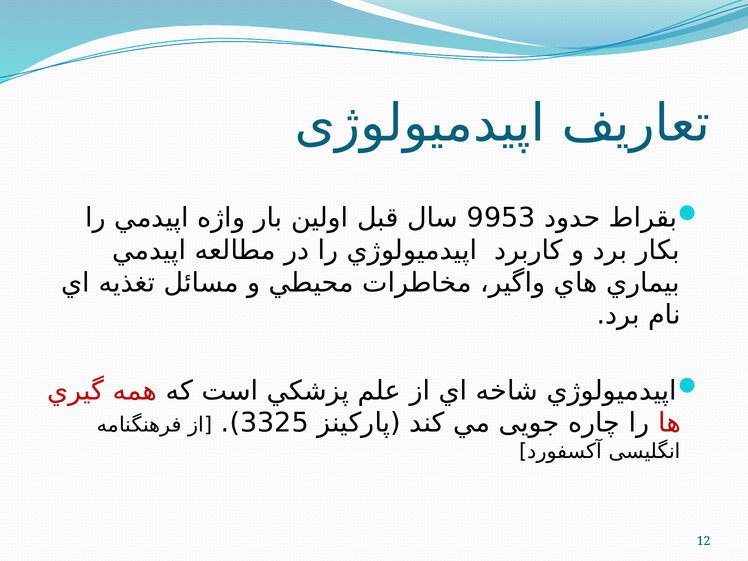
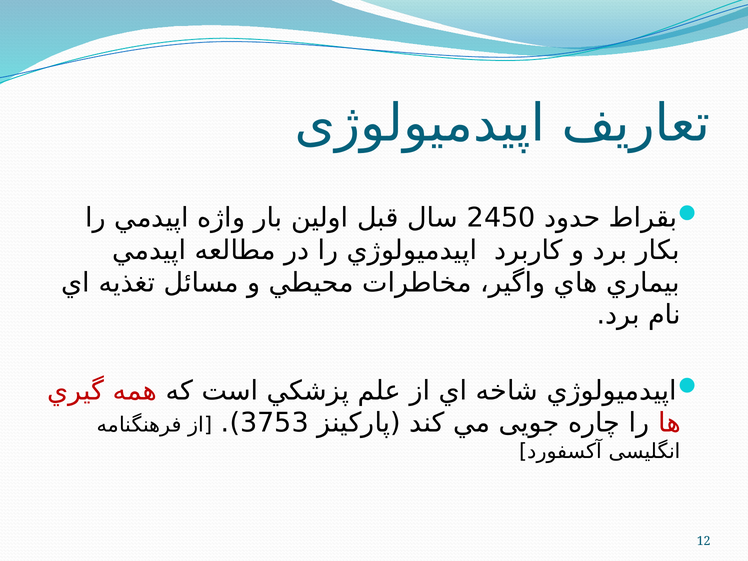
9953: 9953 -> 2450
3325: 3325 -> 3753
